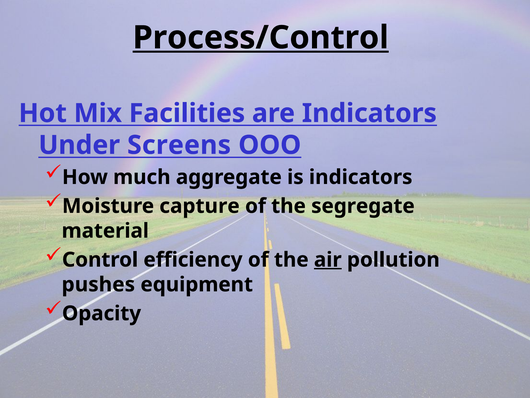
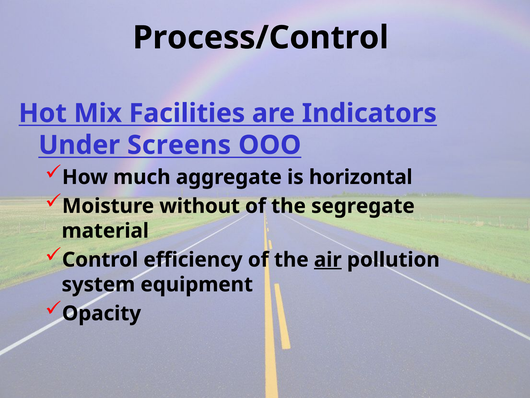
Process/Control underline: present -> none
is indicators: indicators -> horizontal
capture: capture -> without
pushes: pushes -> system
